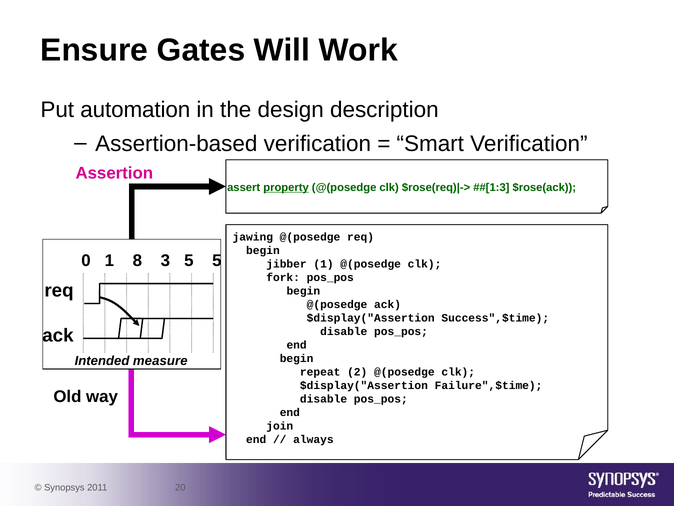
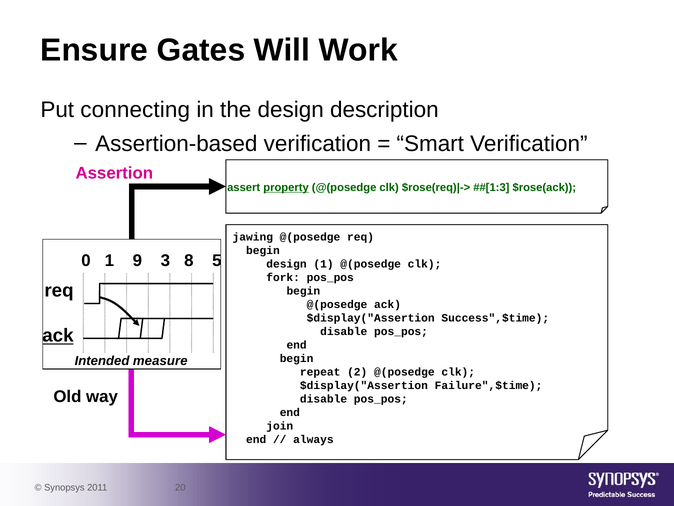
automation: automation -> connecting
8: 8 -> 9
3 5: 5 -> 8
jibber at (286, 264): jibber -> design
ack at (58, 335) underline: none -> present
